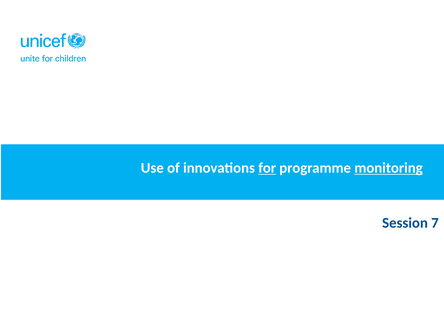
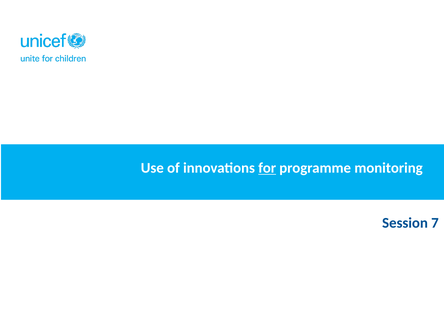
monitoring underline: present -> none
